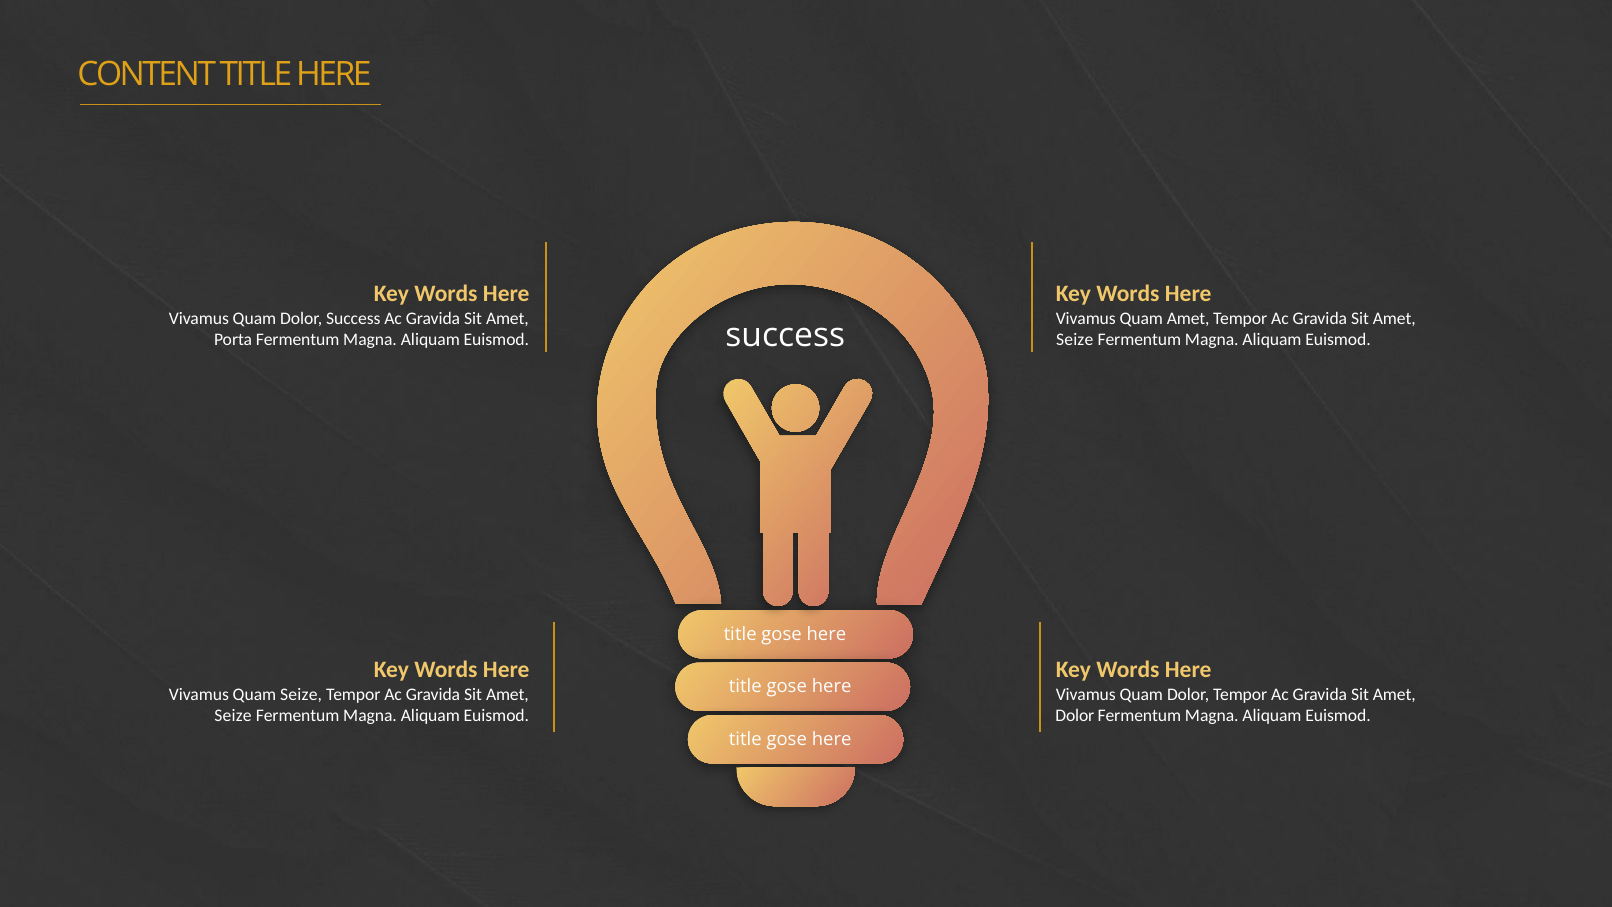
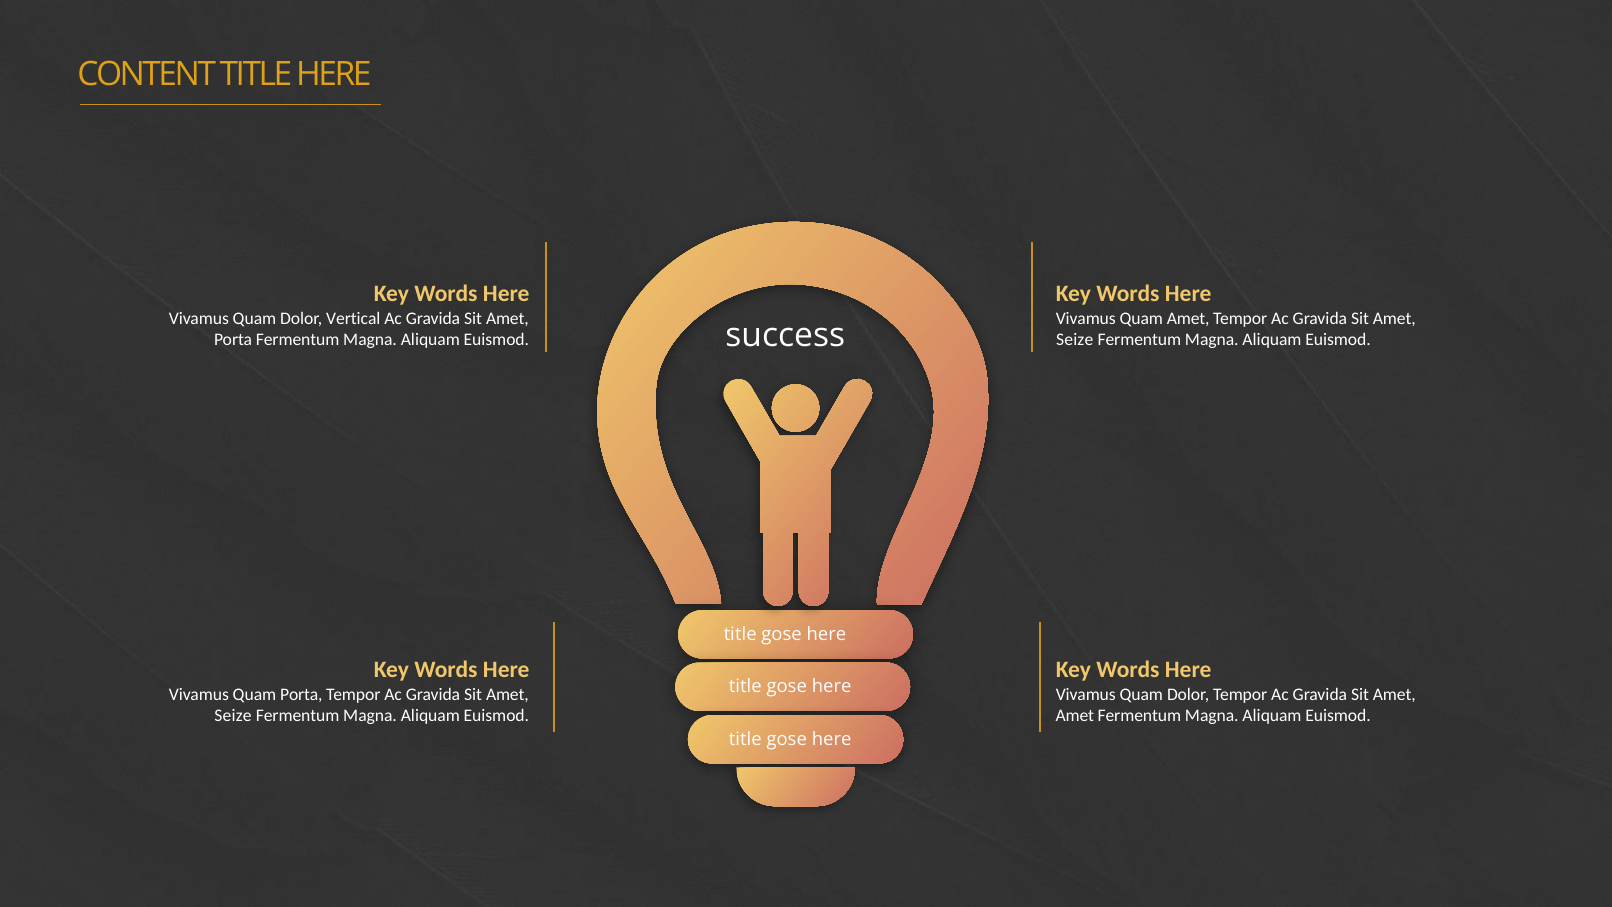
Dolor Success: Success -> Vertical
Quam Seize: Seize -> Porta
Dolor at (1075, 715): Dolor -> Amet
